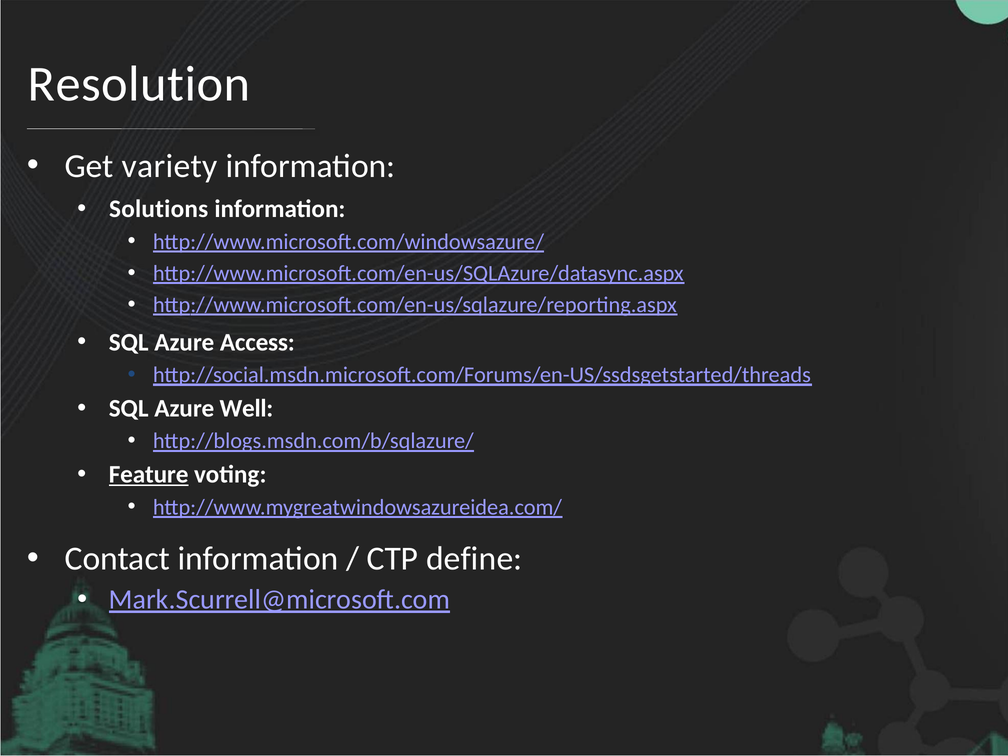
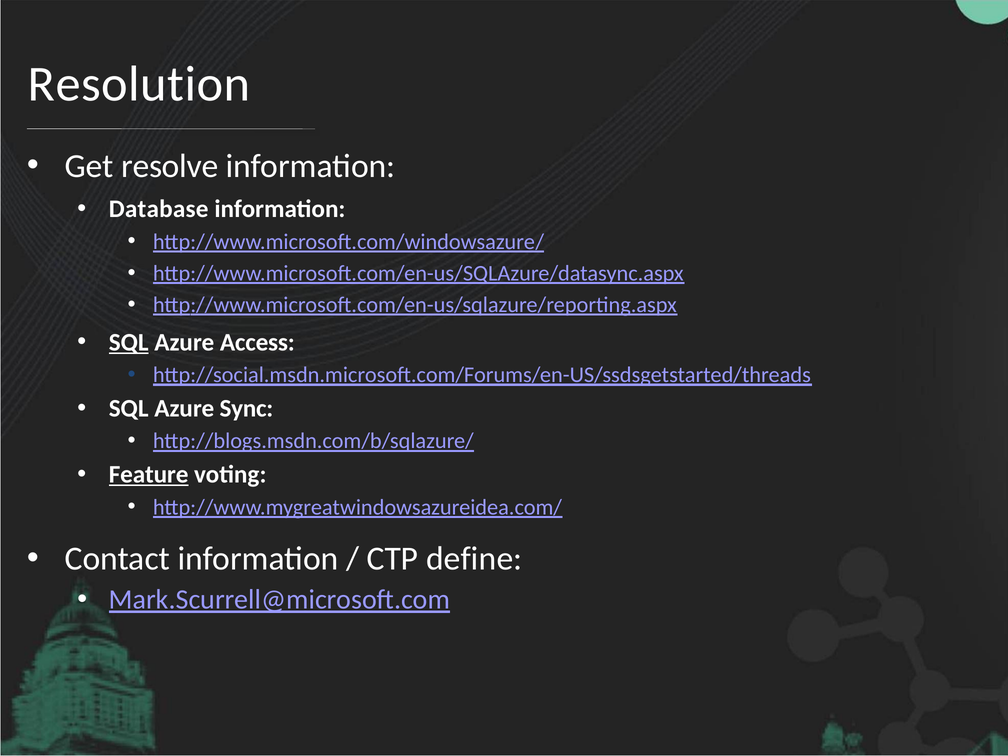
variety: variety -> resolve
Solutions: Solutions -> Database
SQL at (129, 343) underline: none -> present
Well: Well -> Sync
